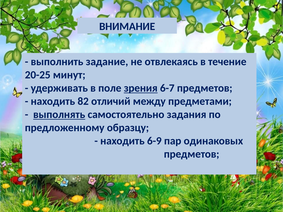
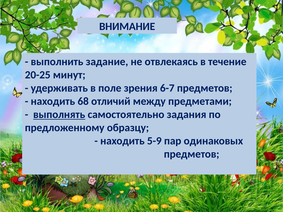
зрения underline: present -> none
82: 82 -> 68
6-9: 6-9 -> 5-9
